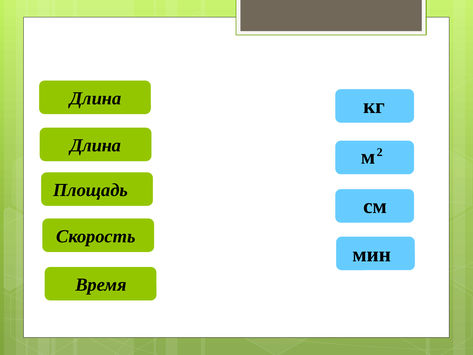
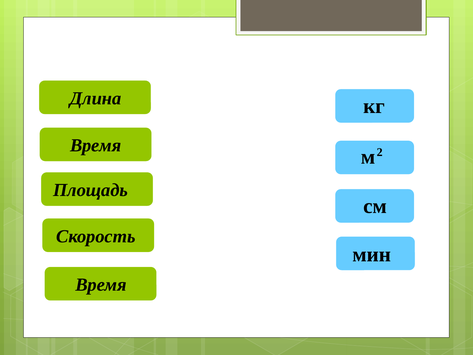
Длина at (96, 145): Длина -> Время
